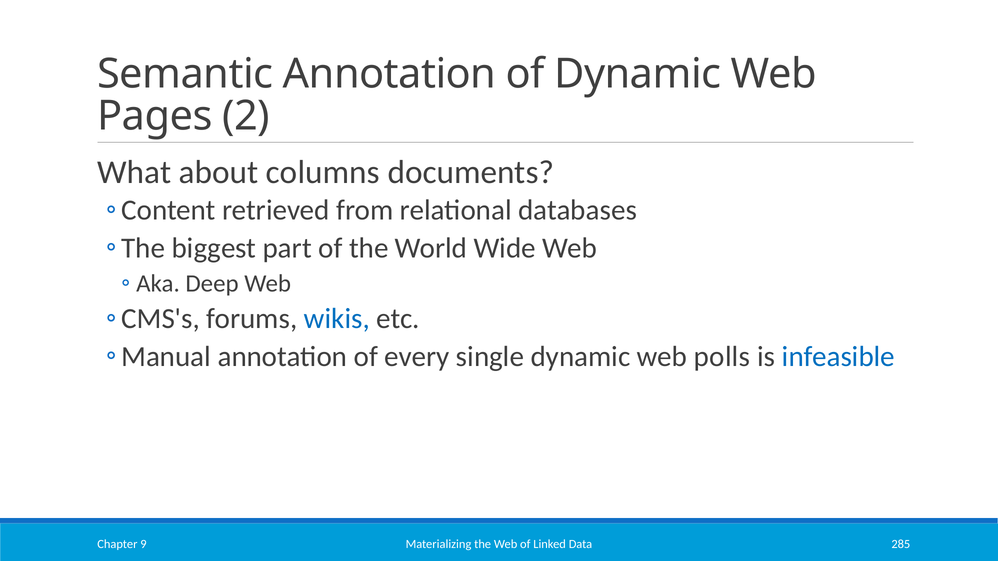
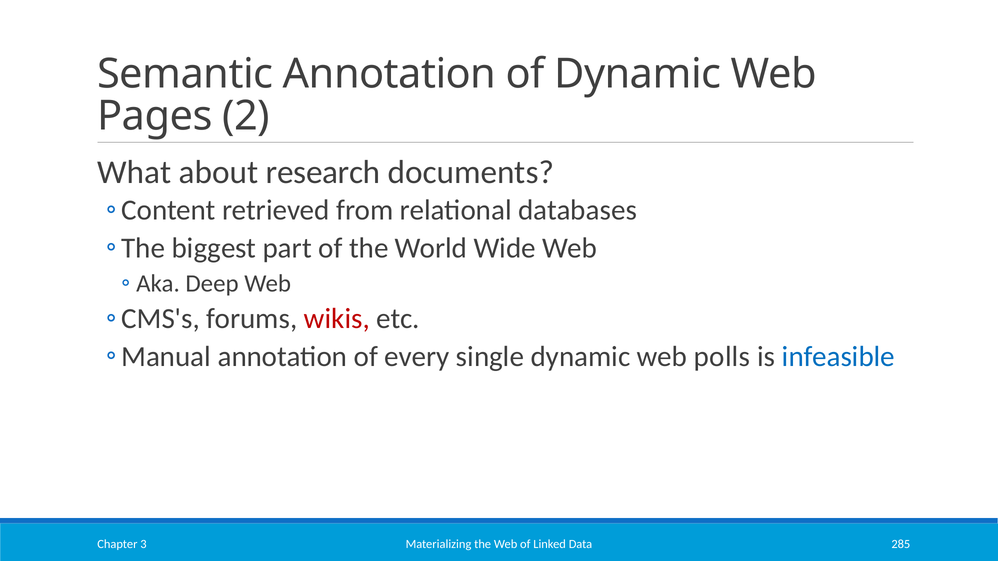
columns: columns -> research
wikis colour: blue -> red
9: 9 -> 3
